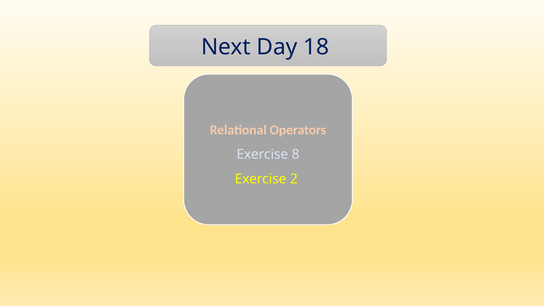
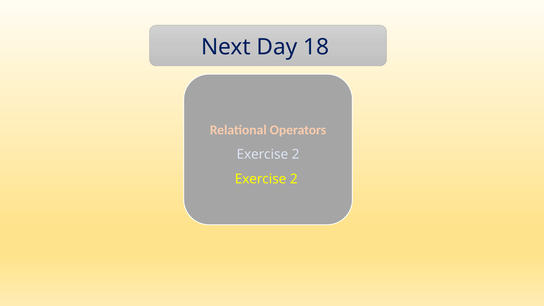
8 at (296, 154): 8 -> 2
